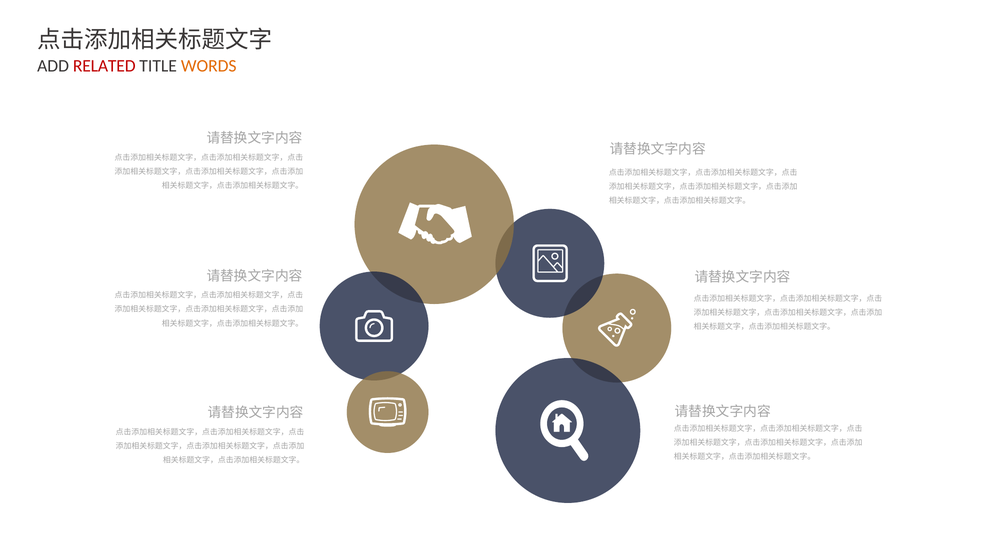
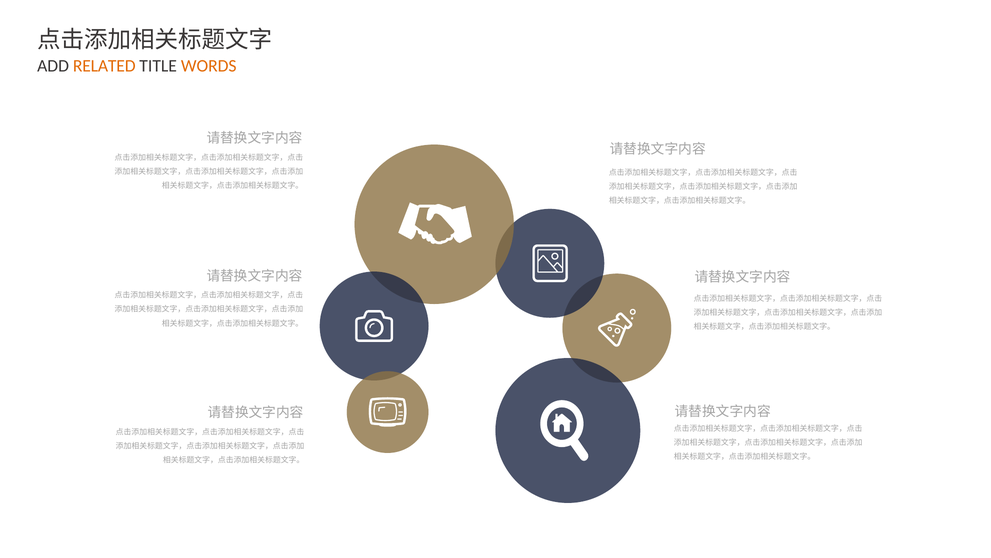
RELATED colour: red -> orange
